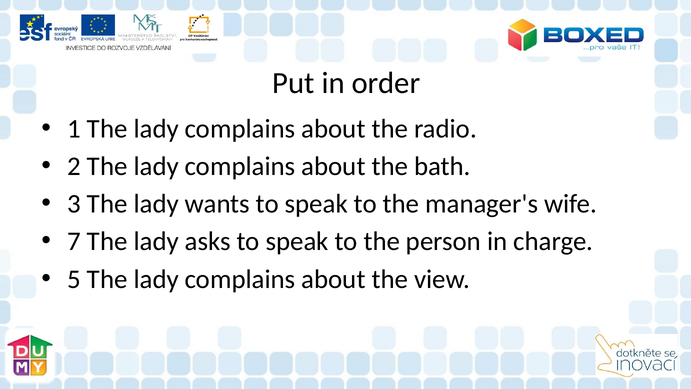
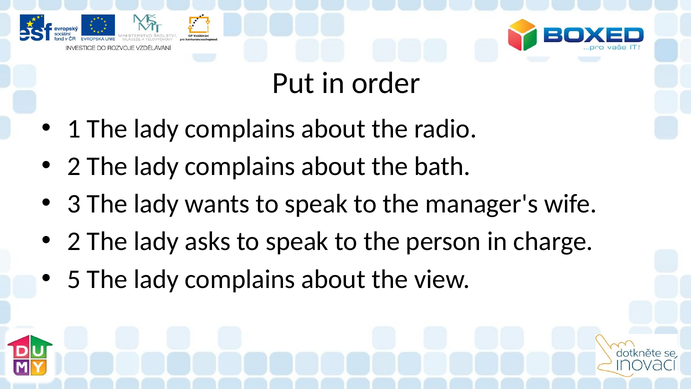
7 at (74, 241): 7 -> 2
